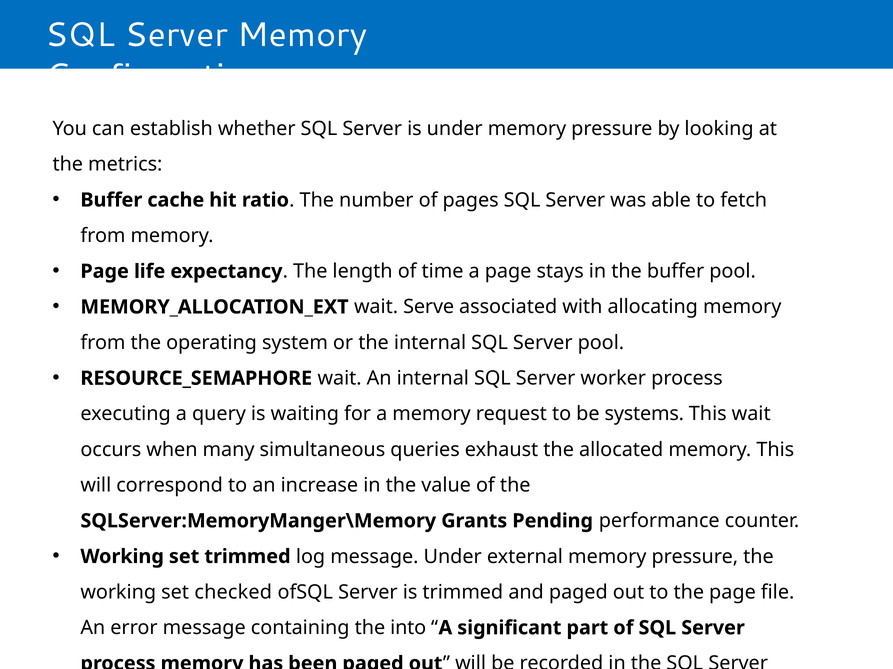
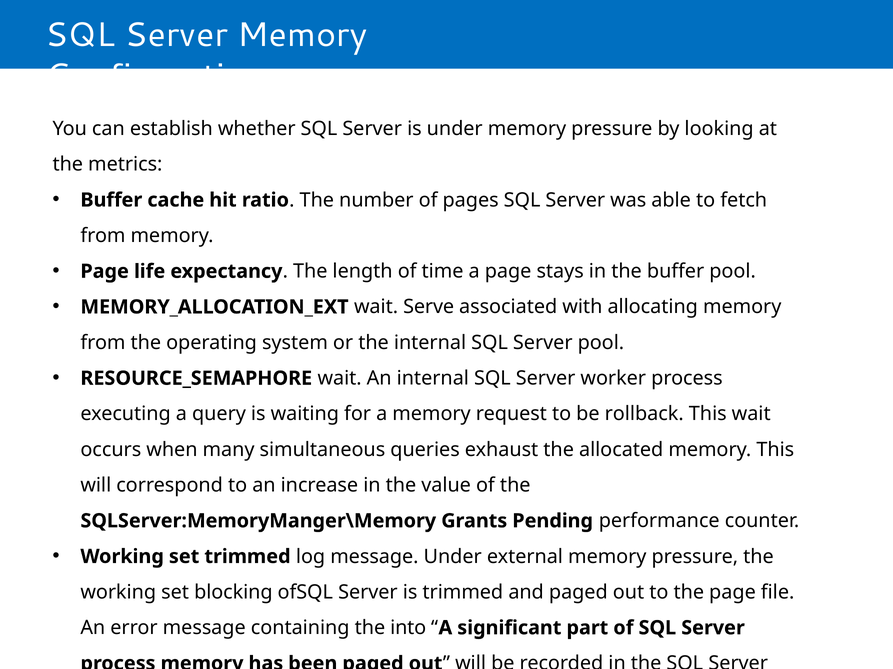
systems: systems -> rollback
checked: checked -> blocking
